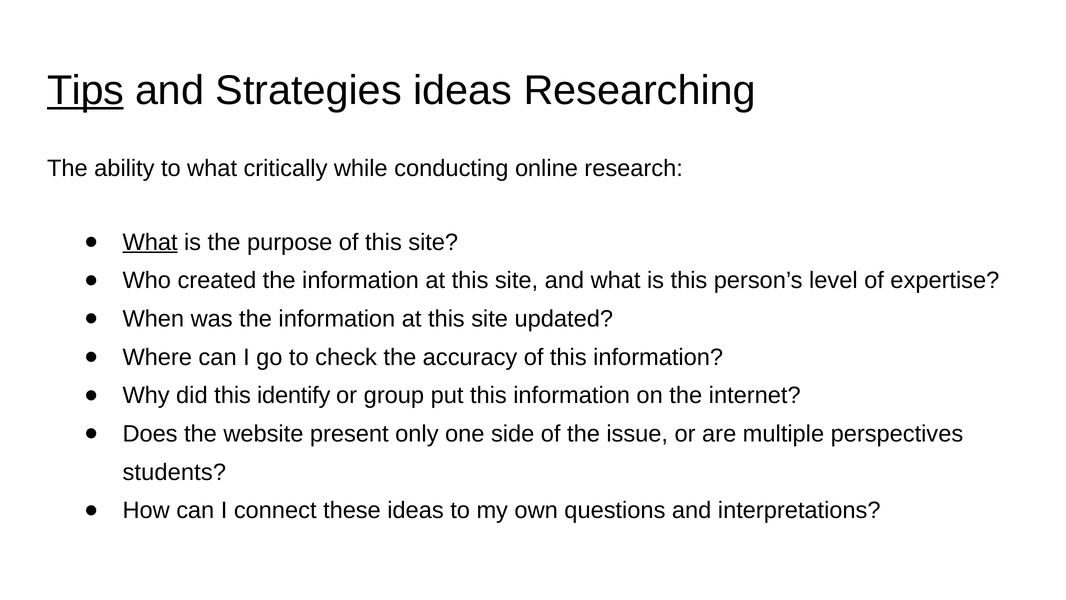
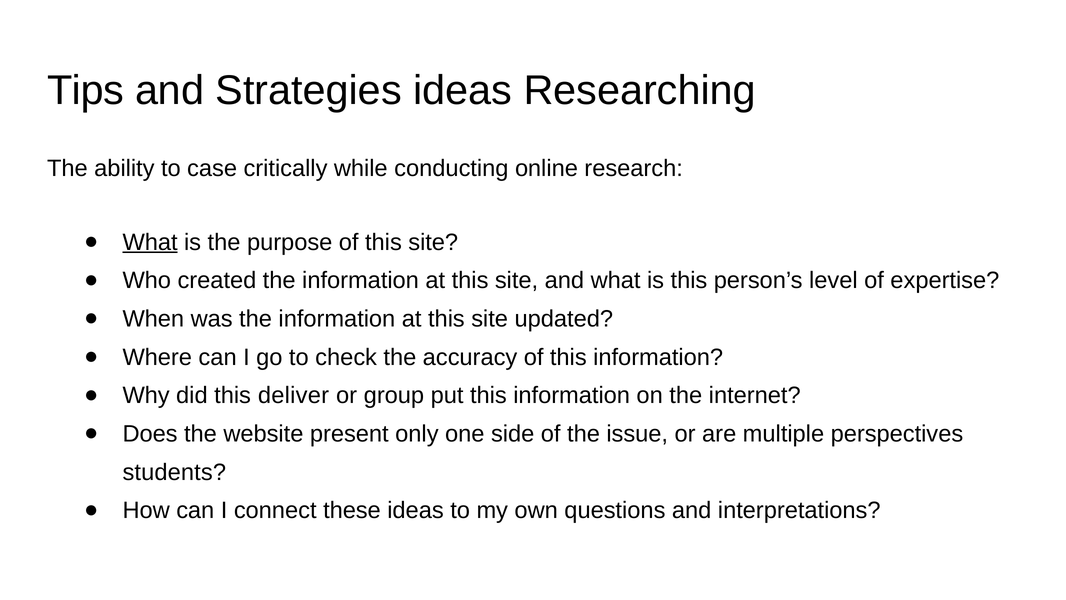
Tips underline: present -> none
to what: what -> case
identify: identify -> deliver
